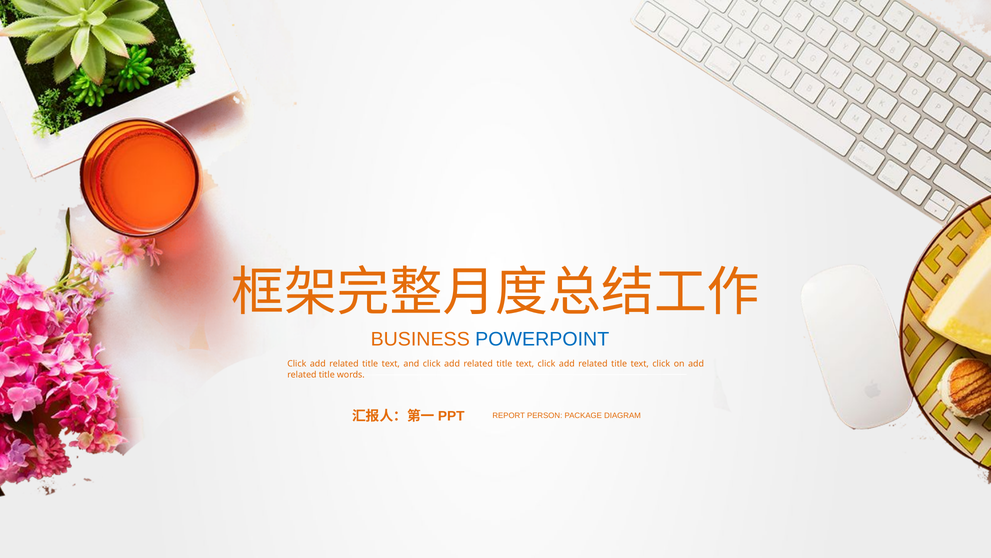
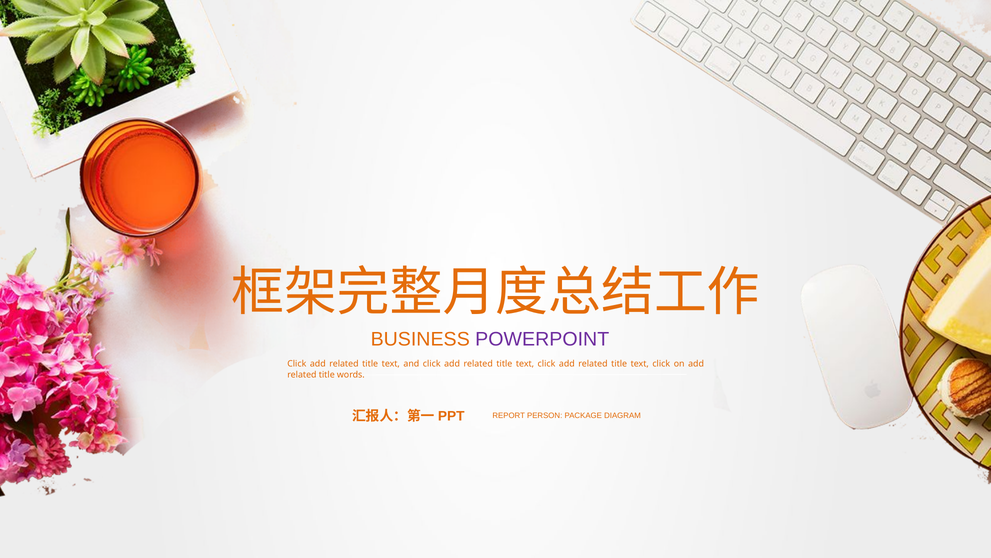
POWERPOINT colour: blue -> purple
